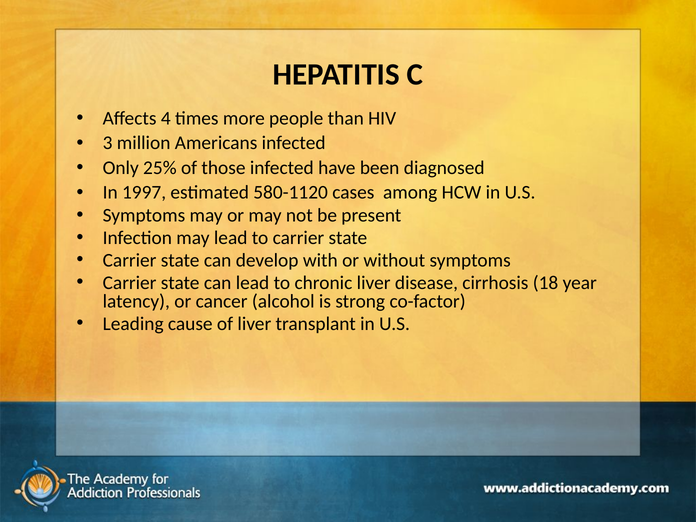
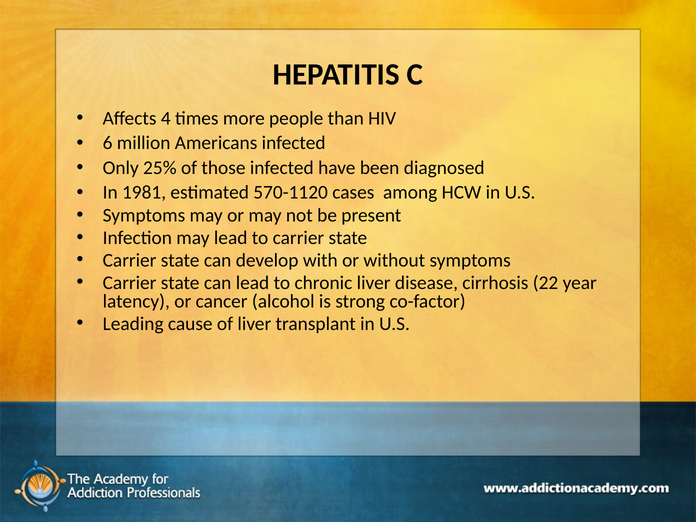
3: 3 -> 6
1997: 1997 -> 1981
580-1120: 580-1120 -> 570-1120
18: 18 -> 22
